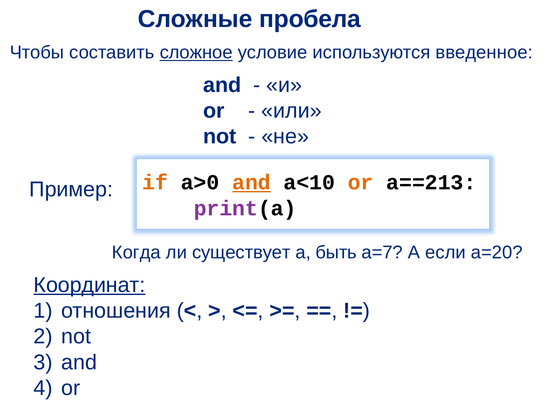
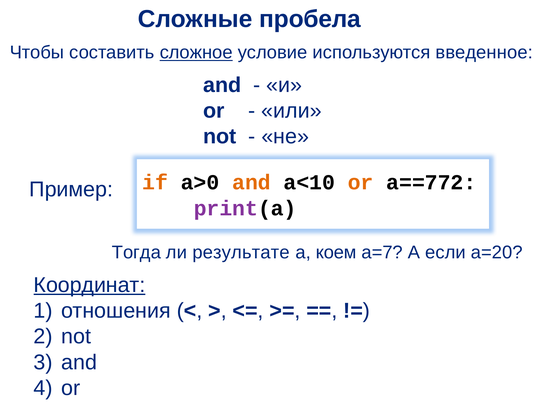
and at (251, 183) underline: present -> none
a==213: a==213 -> a==772
Когда: Когда -> Тогда
существует: существует -> результате
быть: быть -> коем
